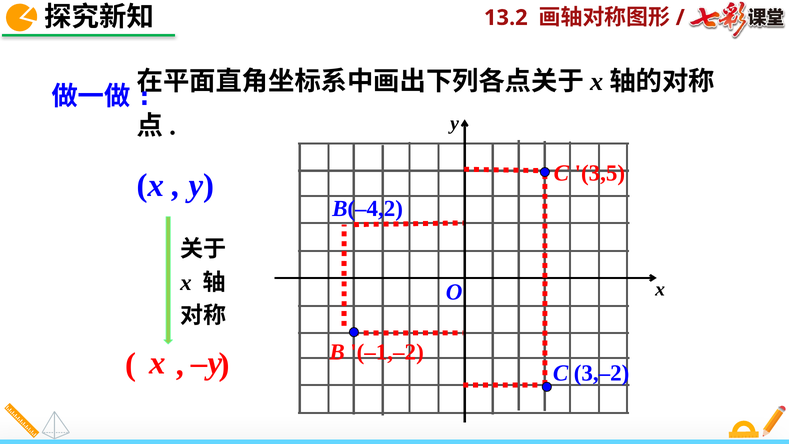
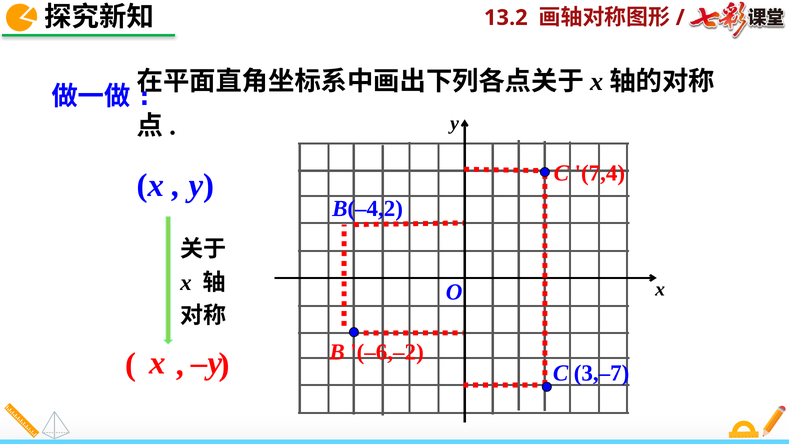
3,5: 3,5 -> 7,4
–1,–2: –1,–2 -> –6,–2
3,–2: 3,–2 -> 3,–7
